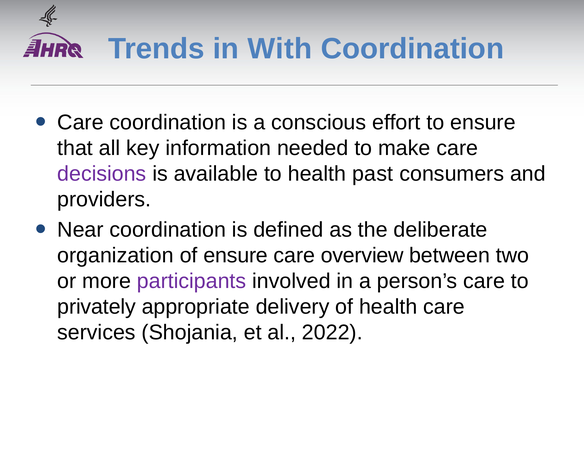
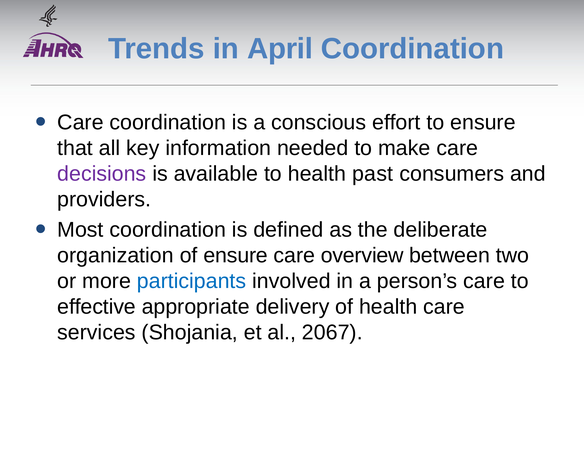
With: With -> April
Near: Near -> Most
participants colour: purple -> blue
privately: privately -> effective
2022: 2022 -> 2067
